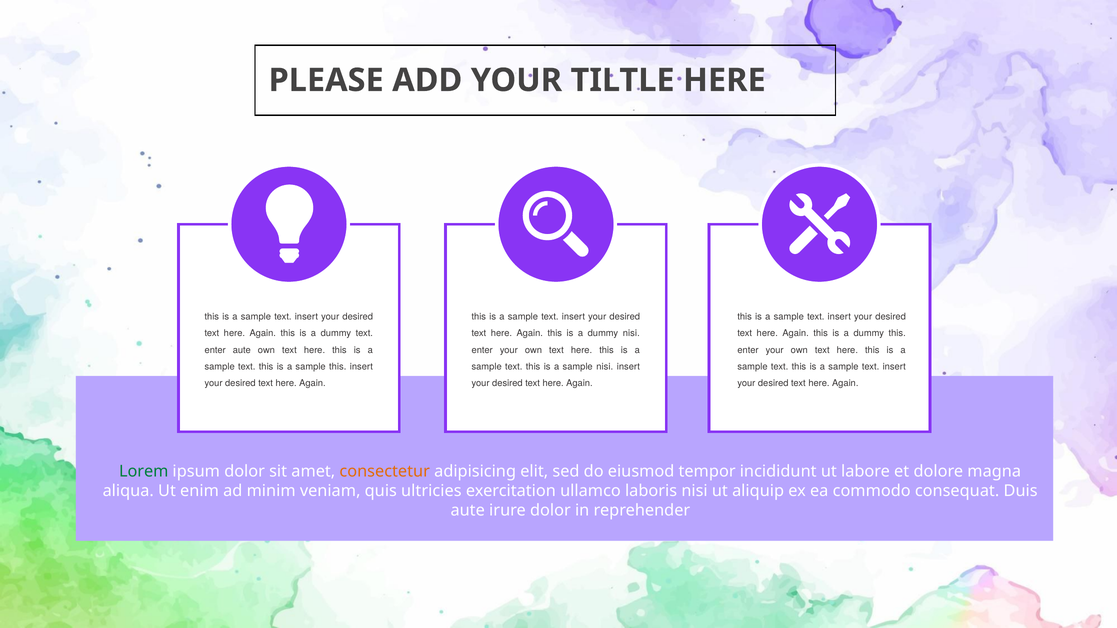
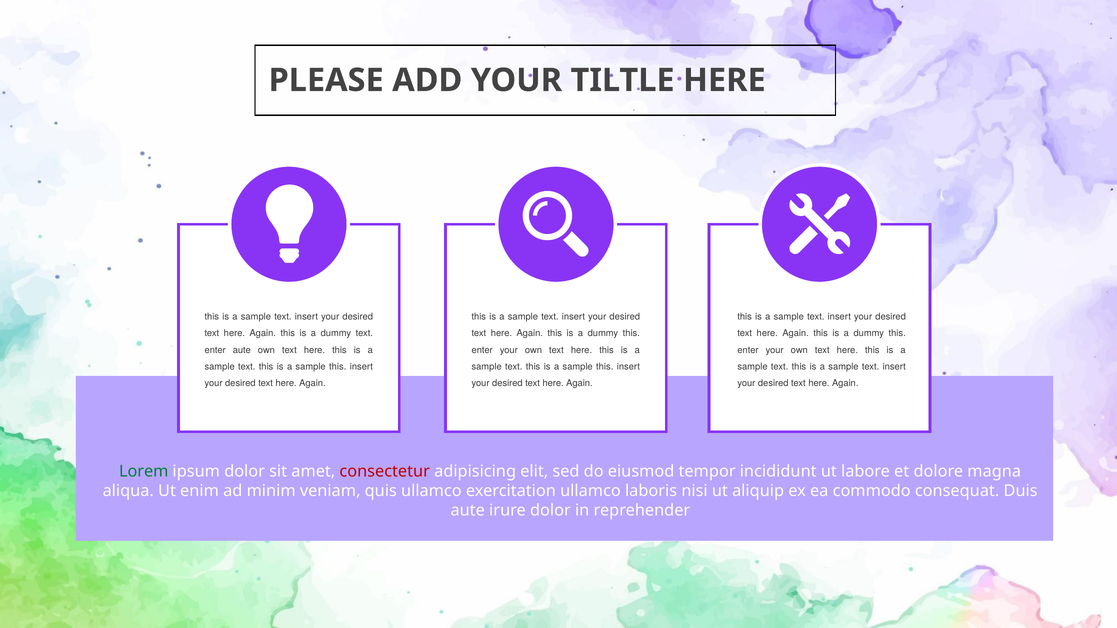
nisi at (631, 333): nisi -> this
nisi at (605, 367): nisi -> this
consectetur colour: orange -> red
quis ultricies: ultricies -> ullamco
